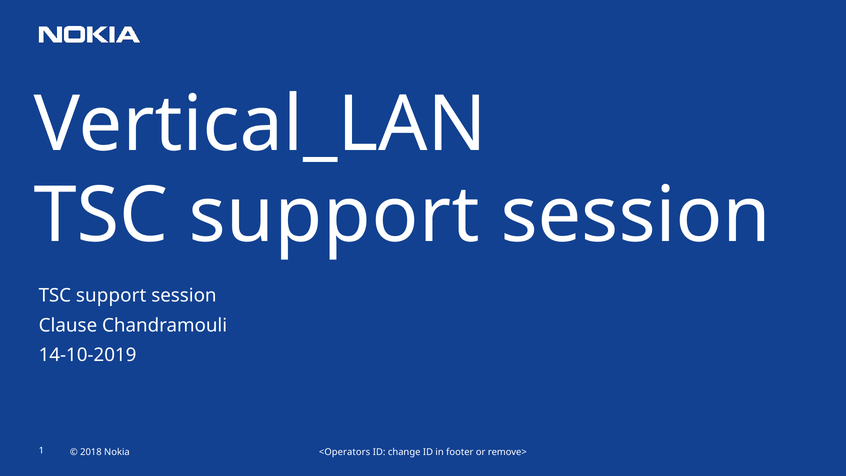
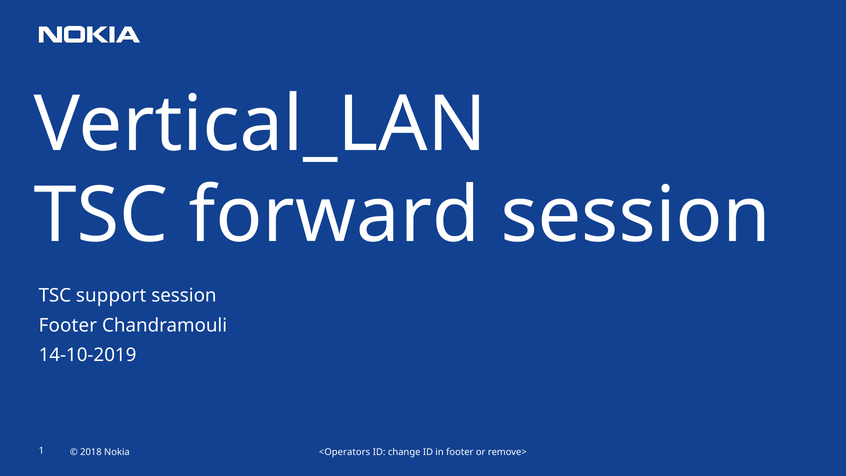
support at (334, 216): support -> forward
Clause at (68, 325): Clause -> Footer
